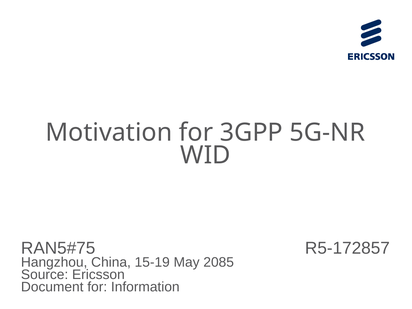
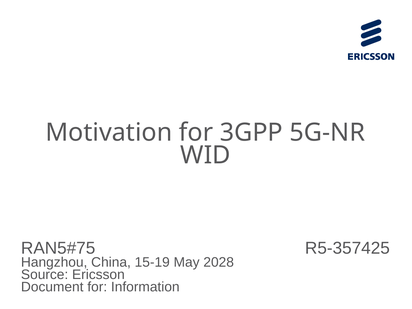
R5-172857: R5-172857 -> R5-357425
2085: 2085 -> 2028
